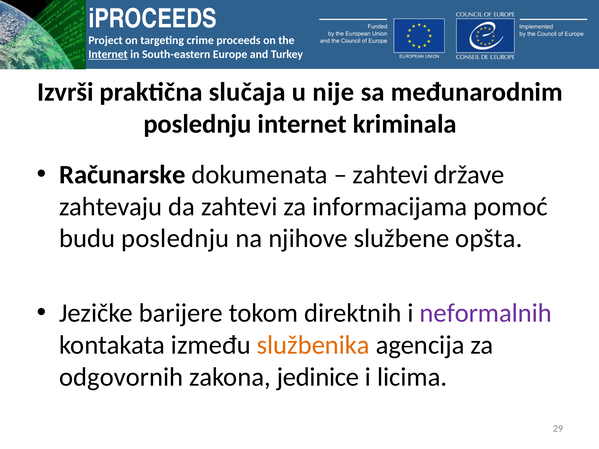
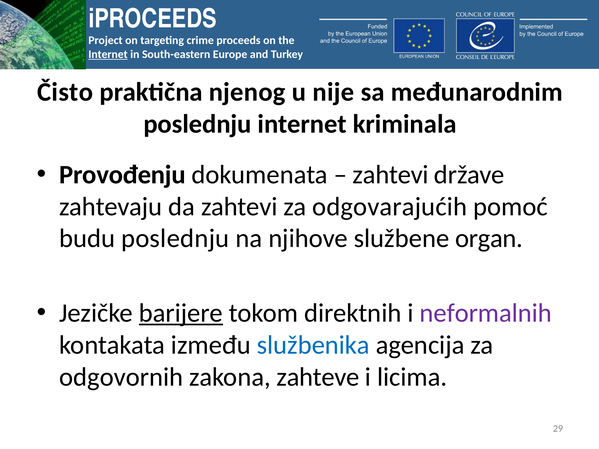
Izvrši: Izvrši -> Čisto
slučaja: slučaja -> njenog
Računarske: Računarske -> Provođenju
informacijama: informacijama -> odgovarajućih
opšta: opšta -> organ
barijere underline: none -> present
službenika colour: orange -> blue
jedinice: jedinice -> zahteve
